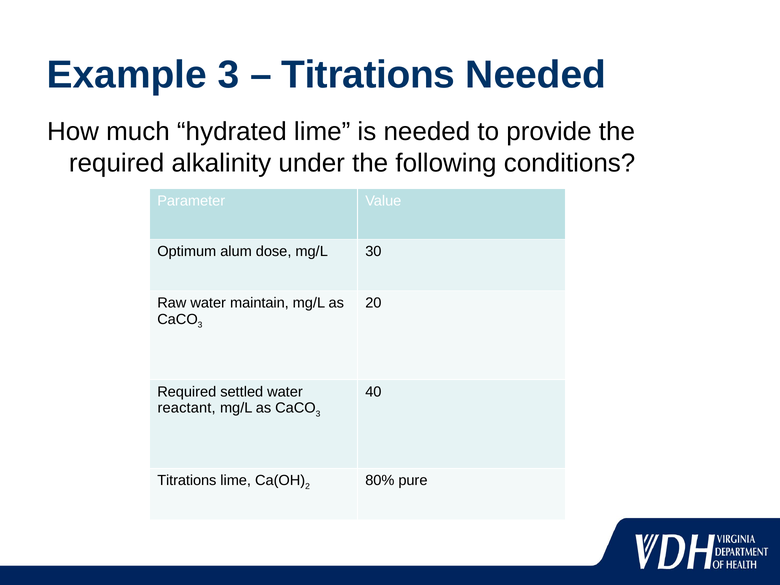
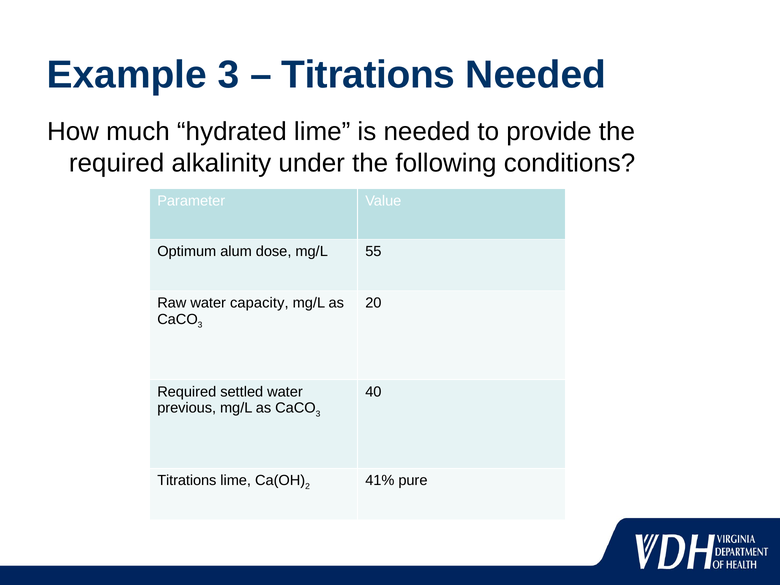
30: 30 -> 55
maintain: maintain -> capacity
reactant: reactant -> previous
80%: 80% -> 41%
